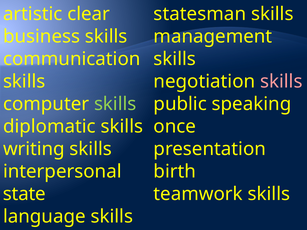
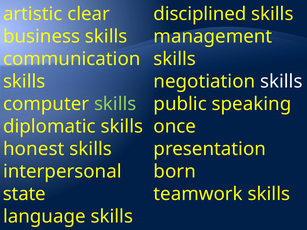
statesman: statesman -> disciplined
skills at (281, 82) colour: pink -> white
writing: writing -> honest
birth: birth -> born
